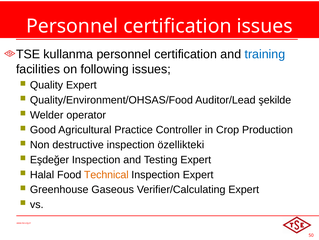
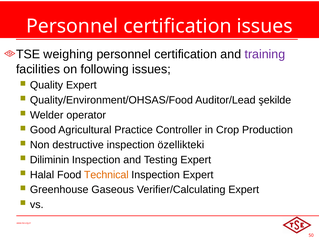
kullanma: kullanma -> weighing
training colour: blue -> purple
Eşdeğer: Eşdeğer -> Diliminin
